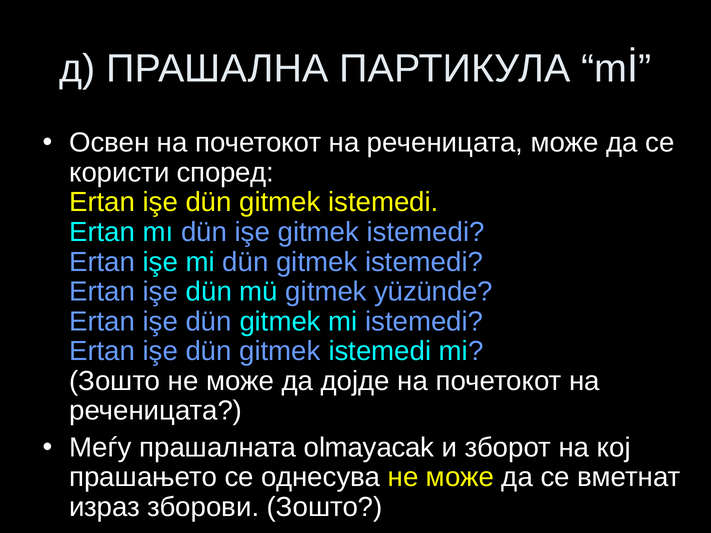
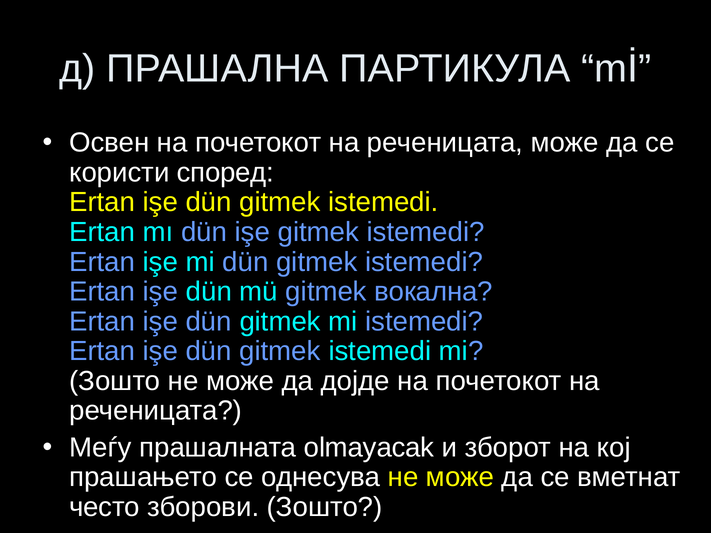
yüzünde: yüzünde -> вокална
израз: израз -> често
